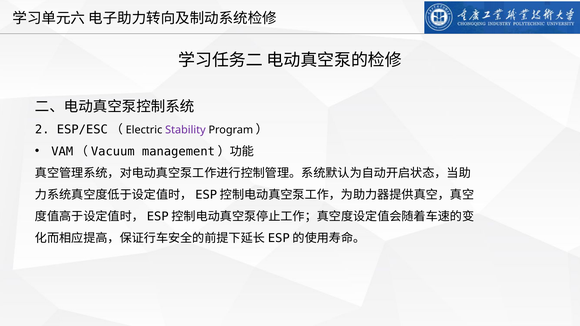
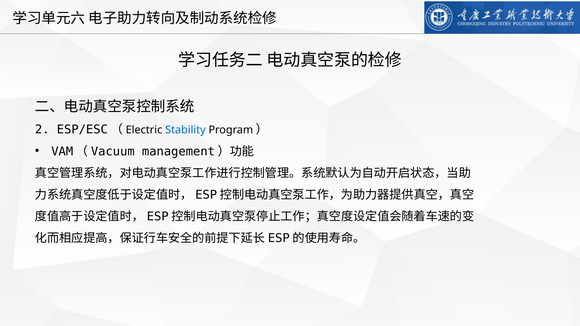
Stability colour: purple -> blue
